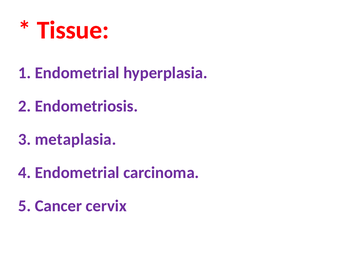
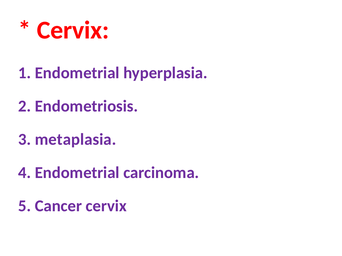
Tissue at (73, 30): Tissue -> Cervix
